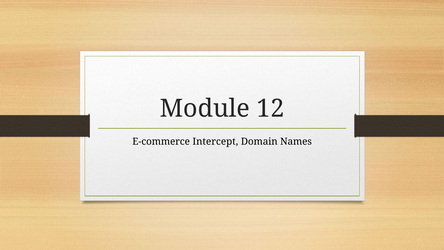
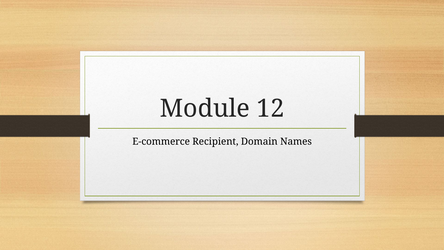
Intercept: Intercept -> Recipient
